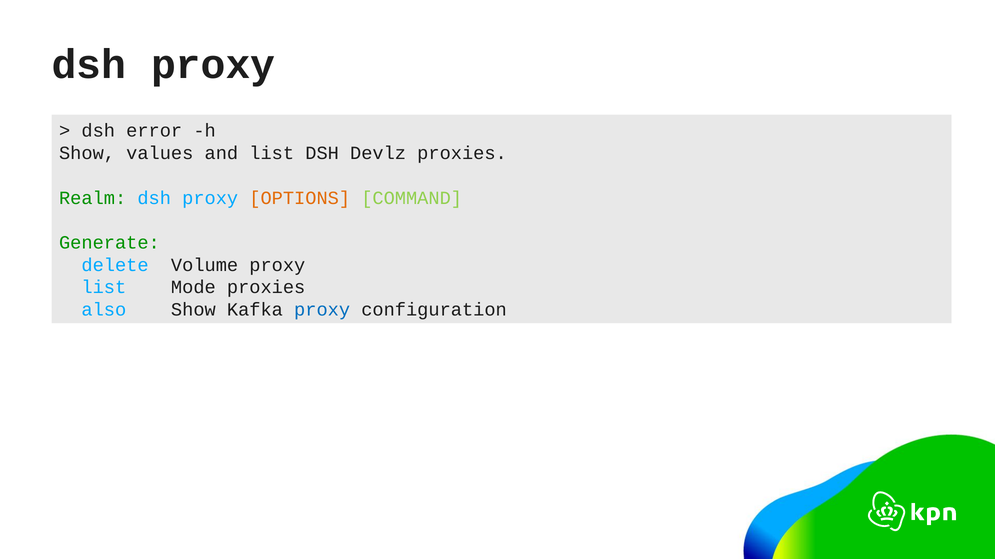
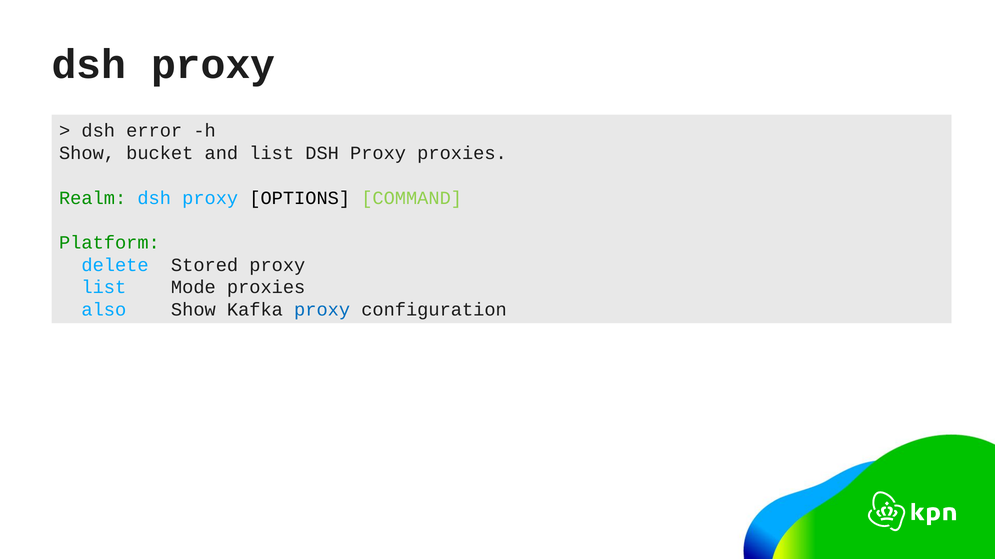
values: values -> bucket
list DSH Devlz: Devlz -> Proxy
OPTIONS colour: orange -> black
Generate: Generate -> Platform
Volume: Volume -> Stored
